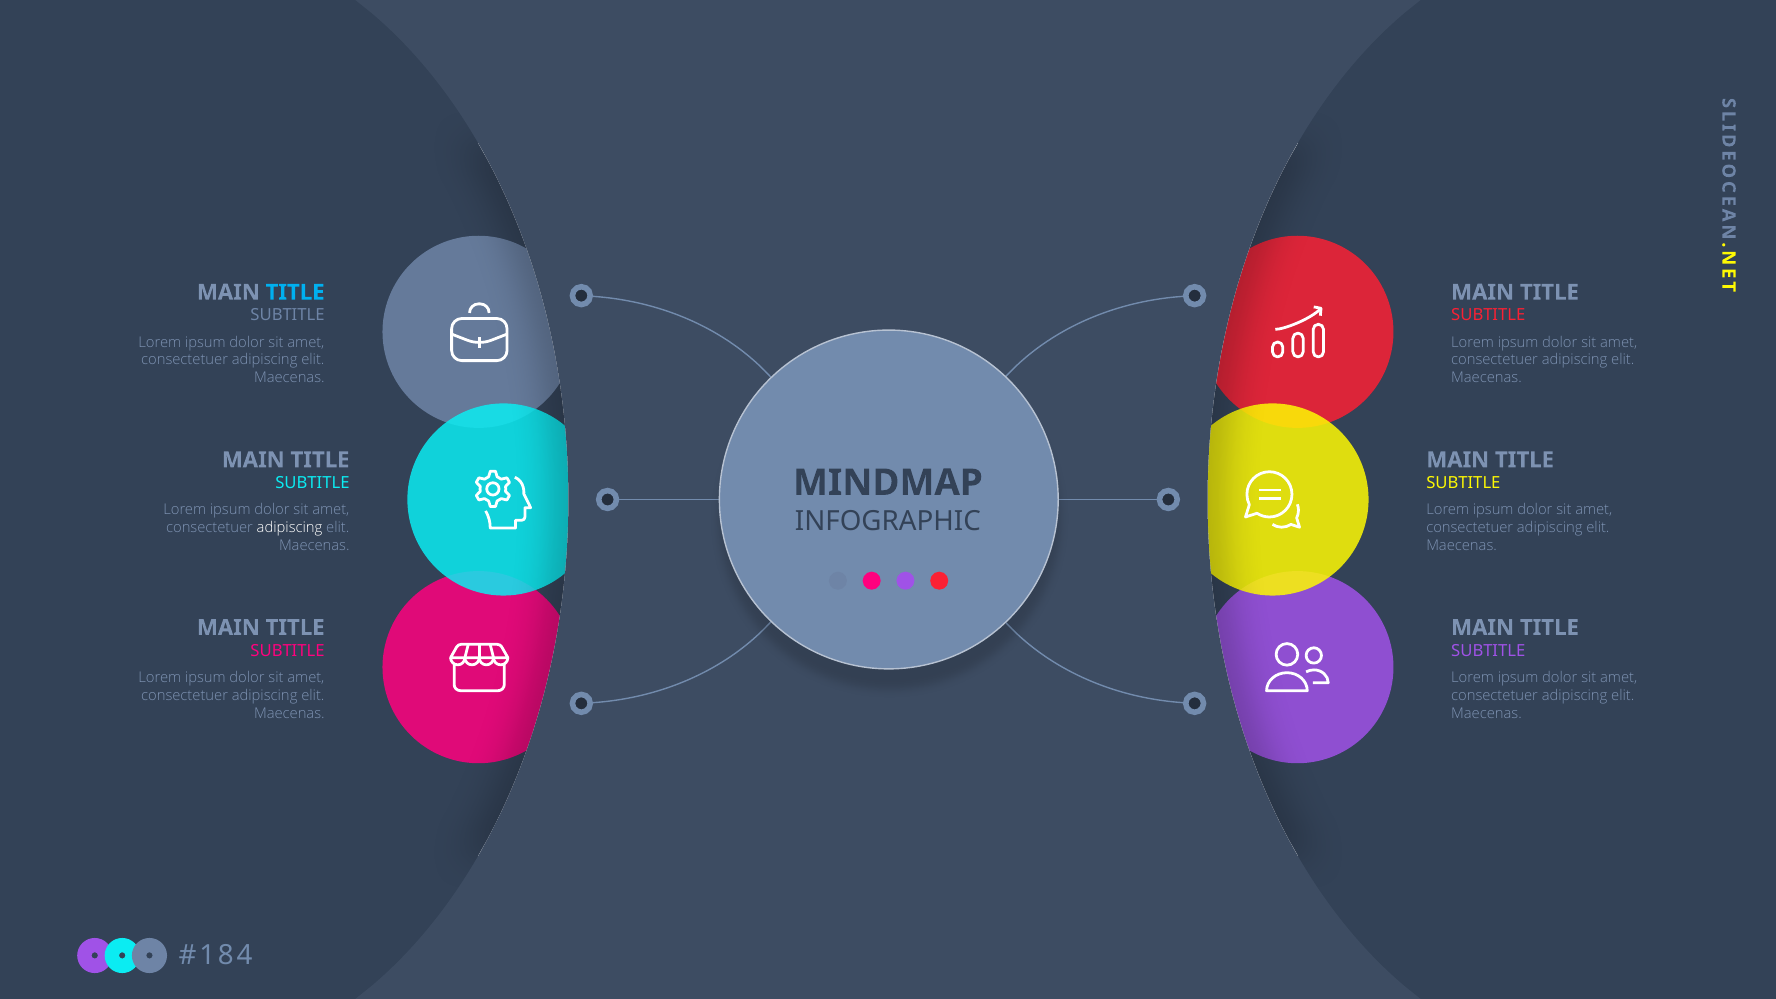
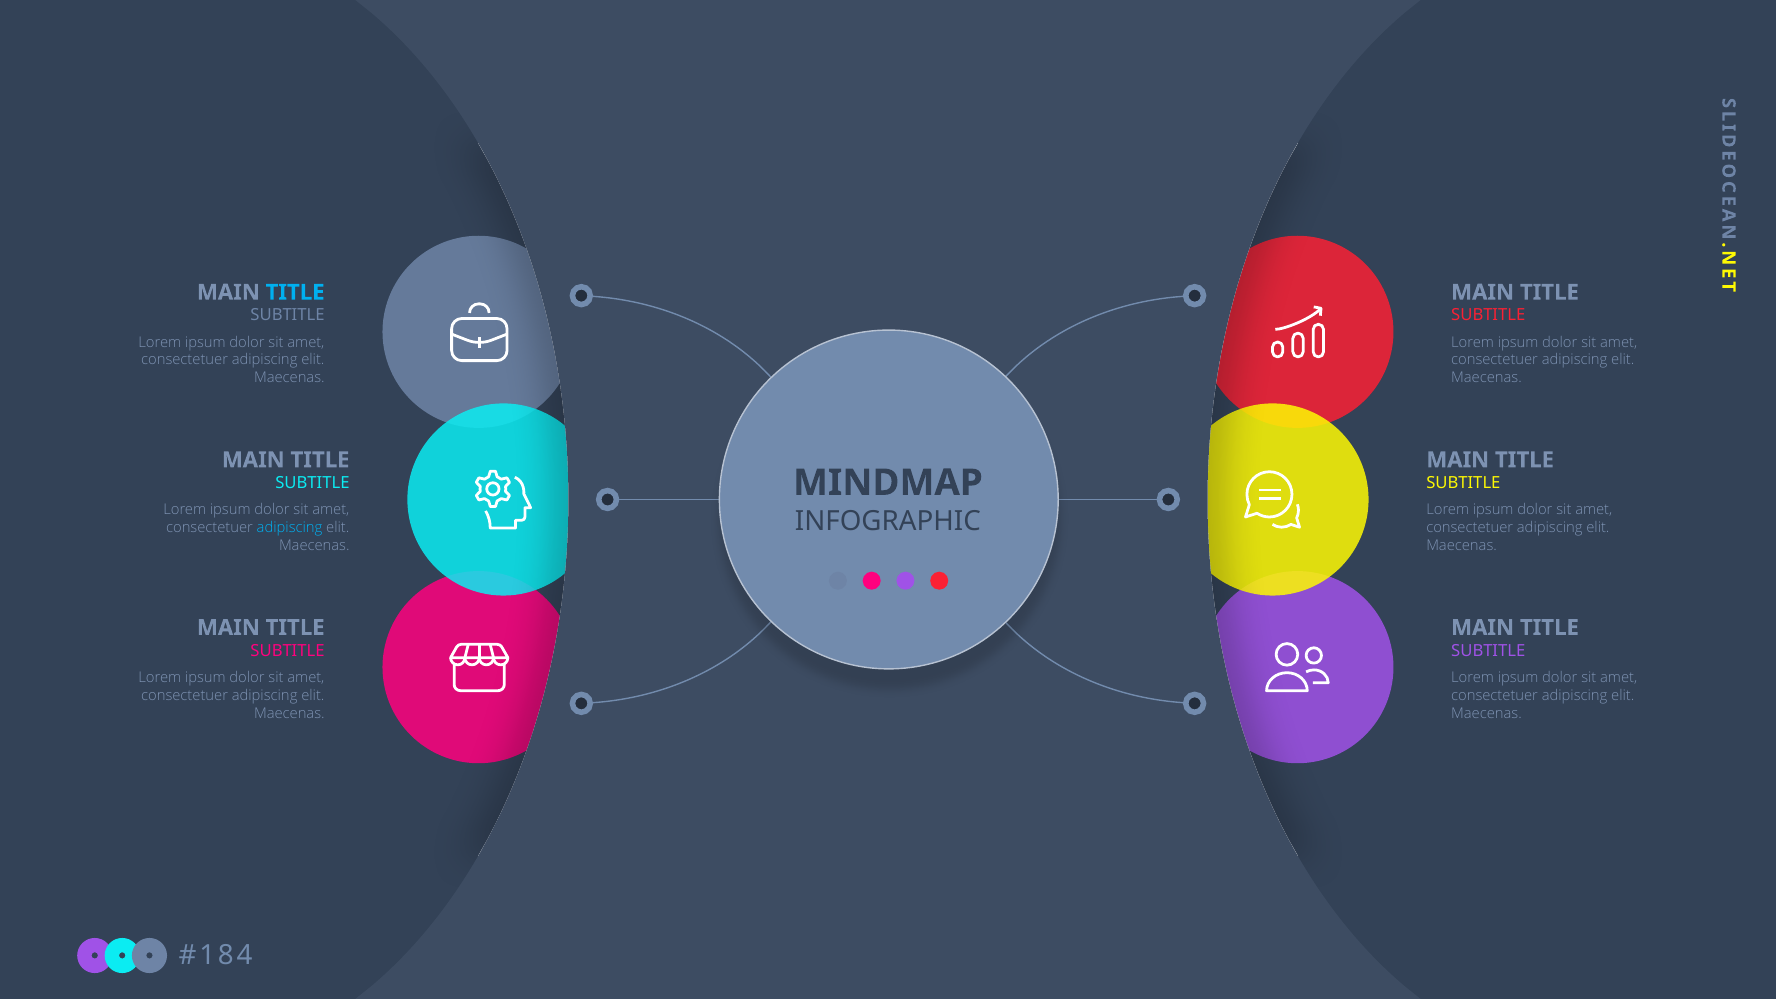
adipiscing at (290, 528) colour: white -> light blue
